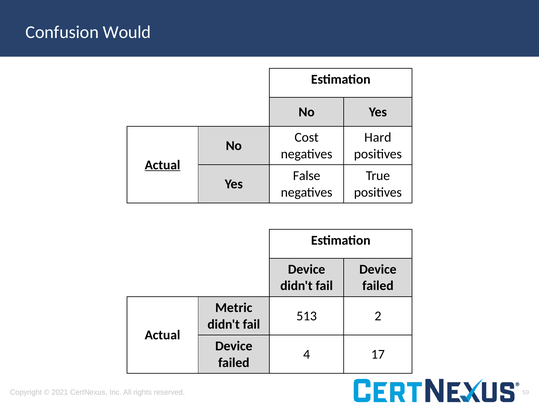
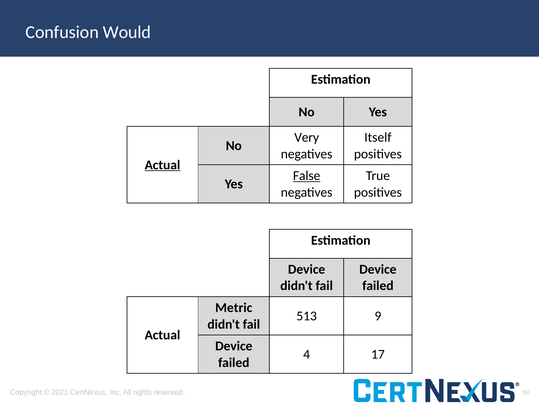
Cost: Cost -> Very
Hard: Hard -> Itself
False underline: none -> present
2: 2 -> 9
